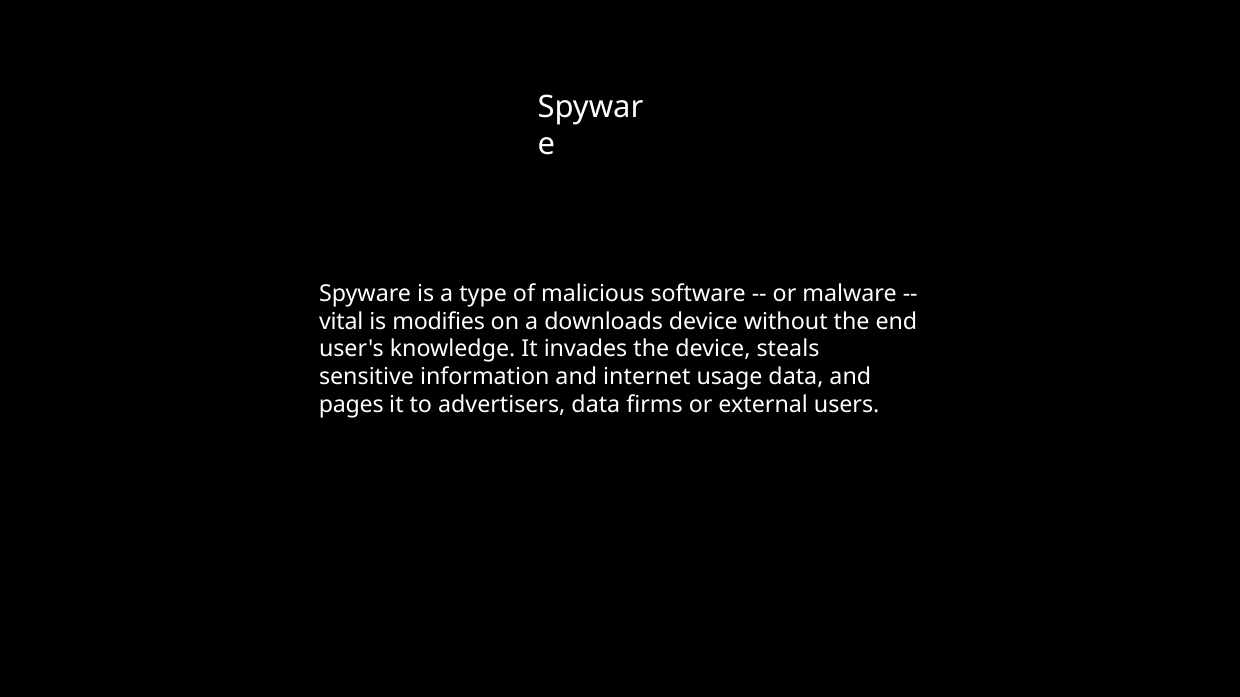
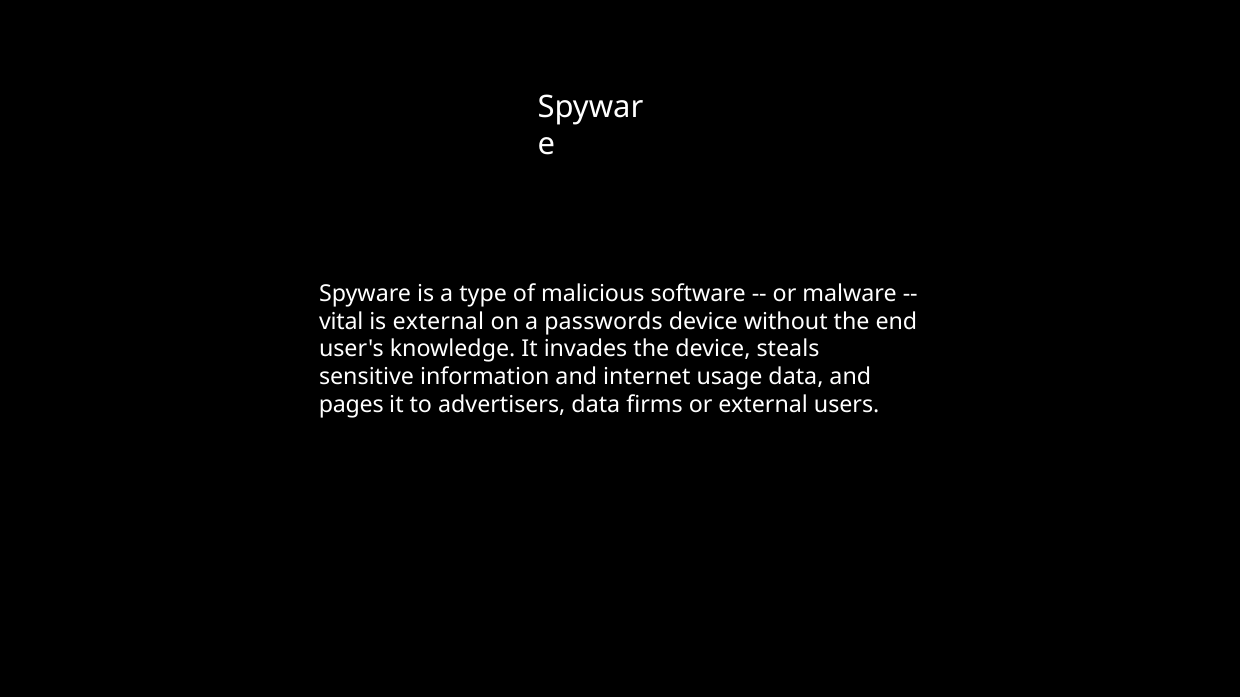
is modifies: modifies -> external
downloads: downloads -> passwords
